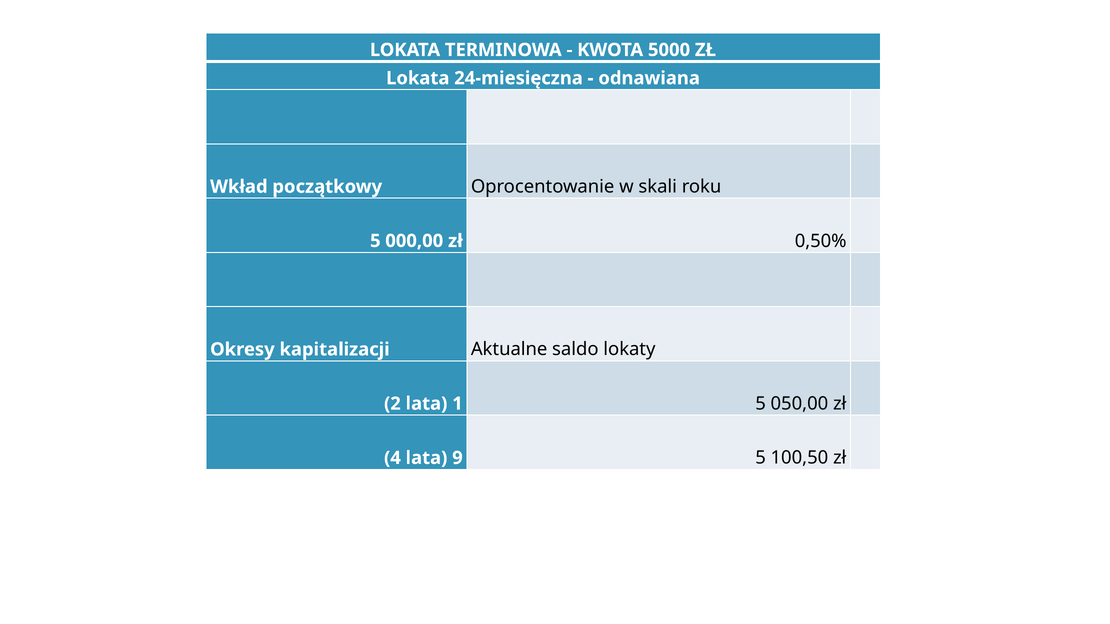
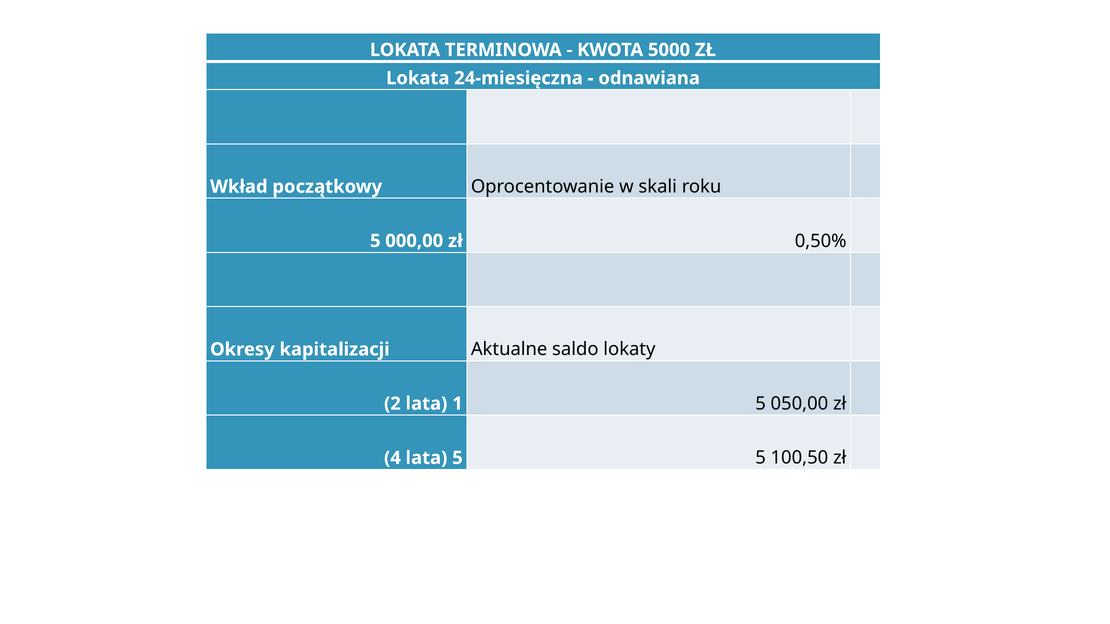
lata 9: 9 -> 5
